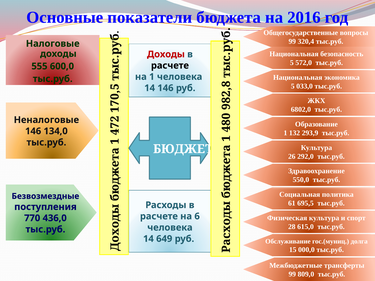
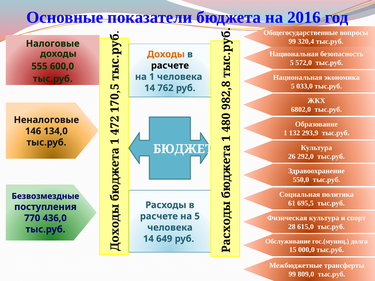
Доходы at (166, 54) colour: red -> orange
14 146: 146 -> 762
на 6: 6 -> 5
